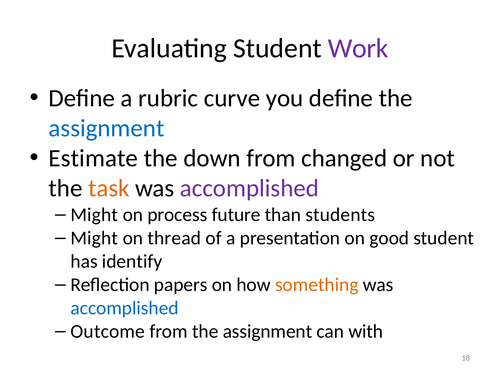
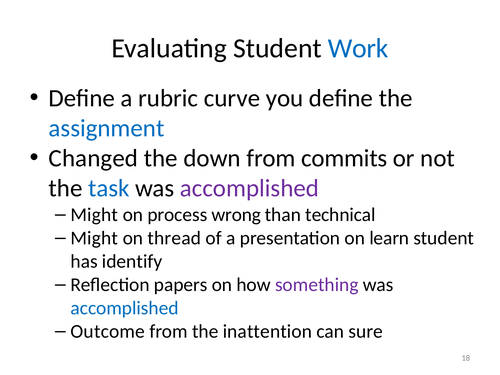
Work colour: purple -> blue
Estimate: Estimate -> Changed
changed: changed -> commits
task colour: orange -> blue
future: future -> wrong
students: students -> technical
good: good -> learn
something colour: orange -> purple
from the assignment: assignment -> inattention
with: with -> sure
